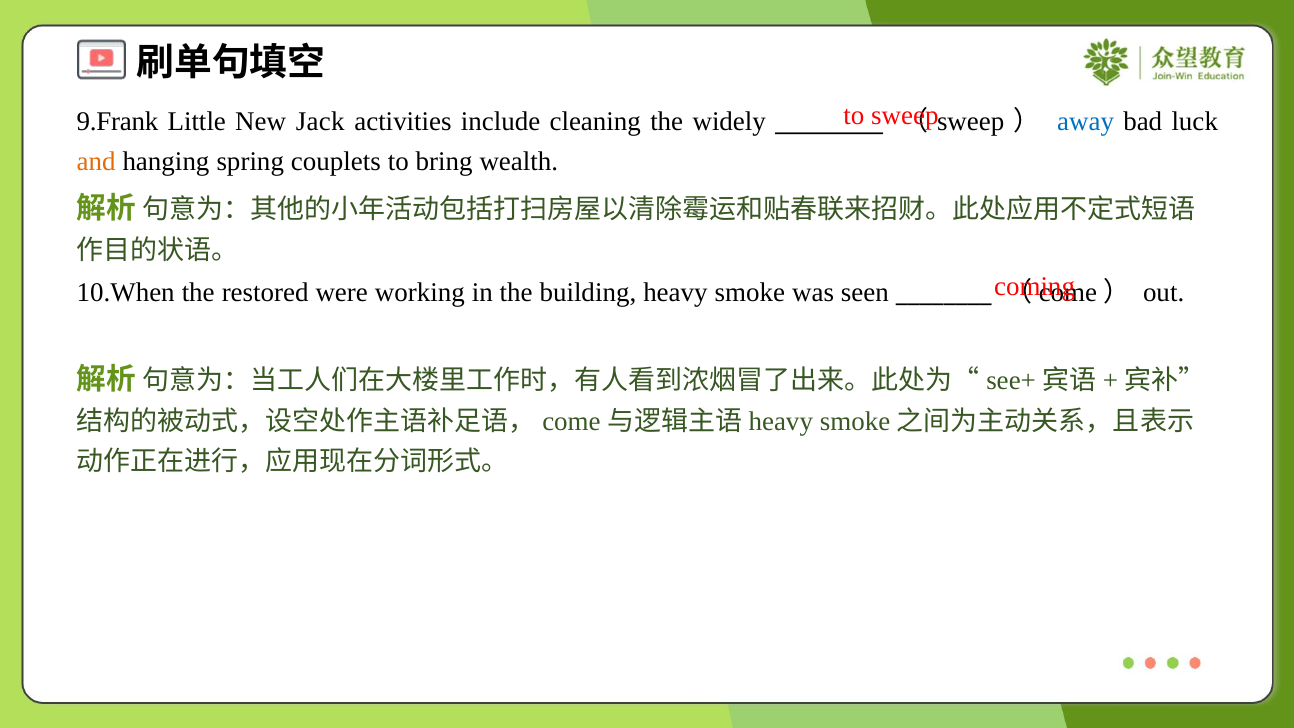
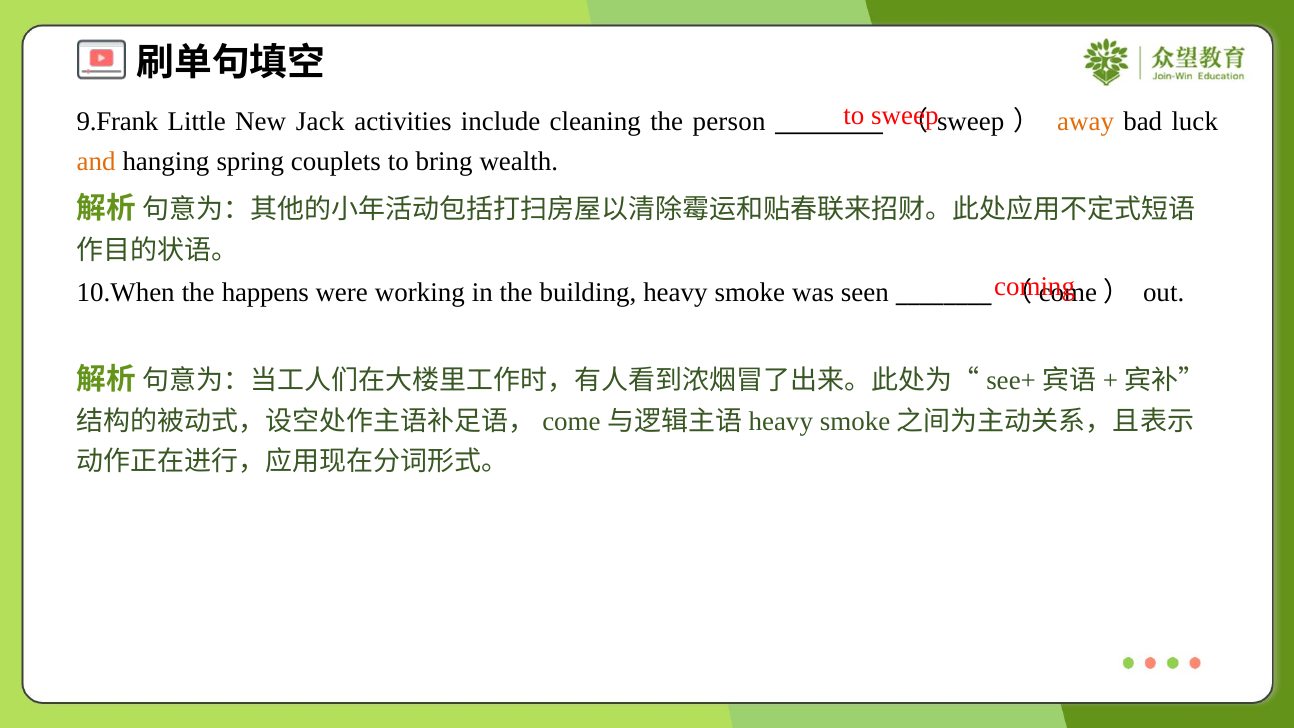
widely: widely -> person
away colour: blue -> orange
restored: restored -> happens
